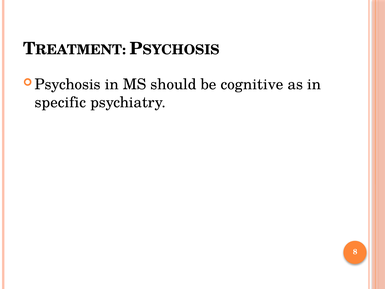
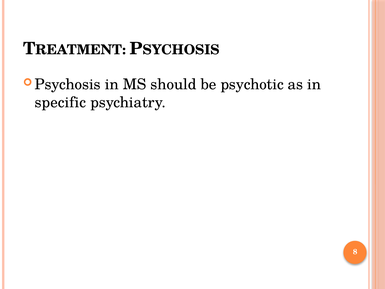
cognitive: cognitive -> psychotic
